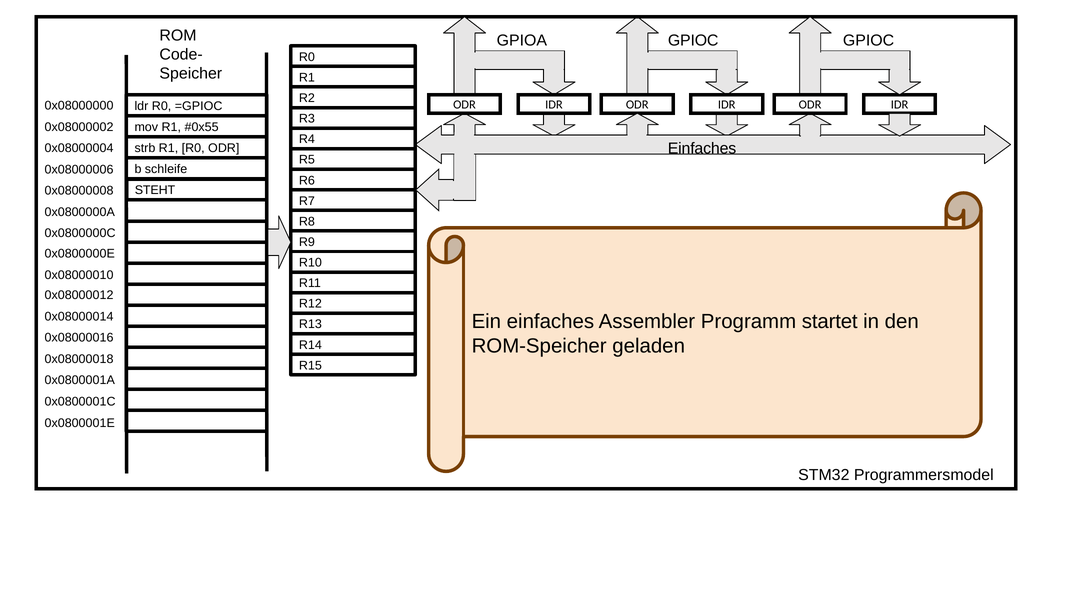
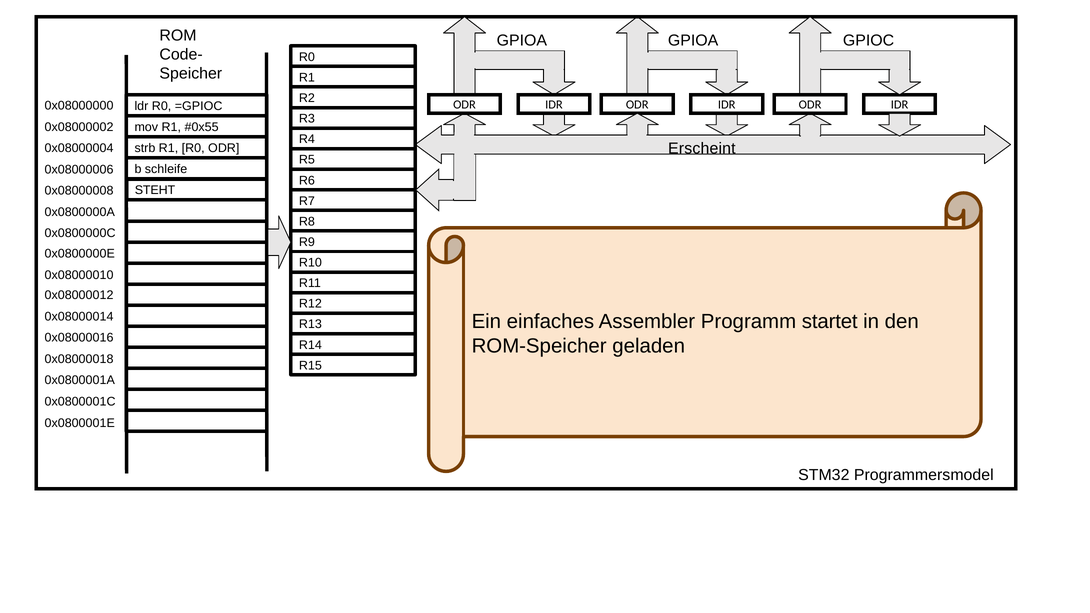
GPIOC at (693, 40): GPIOC -> GPIOA
Einfaches at (702, 149): Einfaches -> Erscheint
